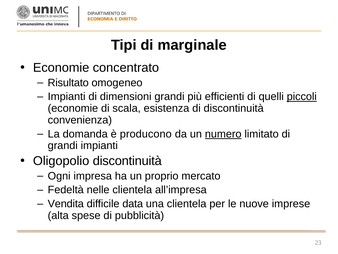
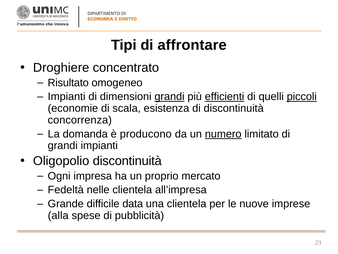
marginale: marginale -> affrontare
Economie at (61, 68): Economie -> Droghiere
grandi at (169, 96) underline: none -> present
efficienti underline: none -> present
convenienza: convenienza -> concorrenza
Vendita: Vendita -> Grande
alta: alta -> alla
